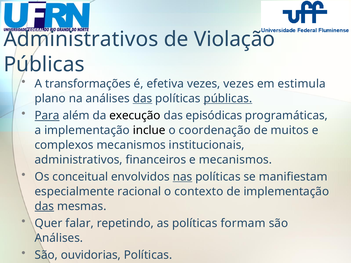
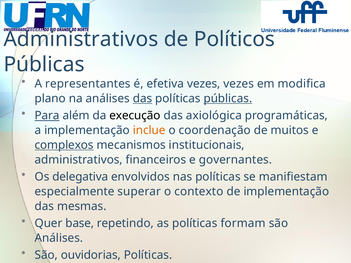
Violação: Violação -> Políticos
transformações: transformações -> representantes
estimula: estimula -> modifica
episódicas: episódicas -> axiológica
inclue colour: black -> orange
complexos underline: none -> present
e mecanismos: mecanismos -> governantes
conceitual: conceitual -> delegativa
nas underline: present -> none
racional: racional -> superar
das at (44, 206) underline: present -> none
falar: falar -> base
